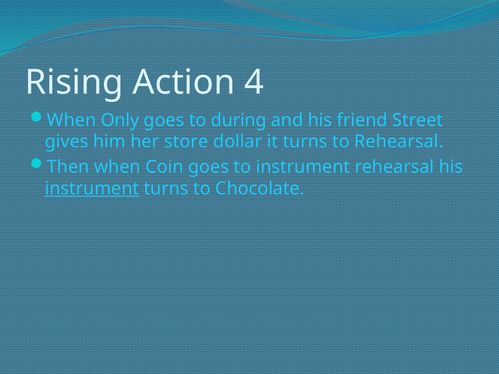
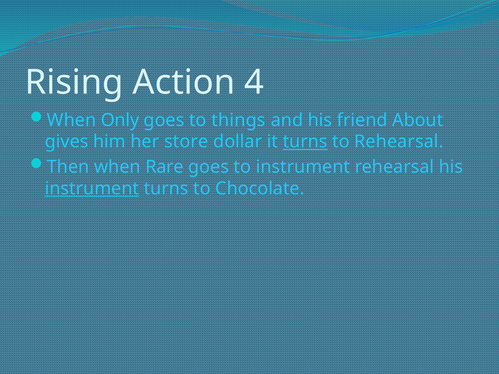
during: during -> things
Street: Street -> About
turns at (305, 142) underline: none -> present
Coin: Coin -> Rare
